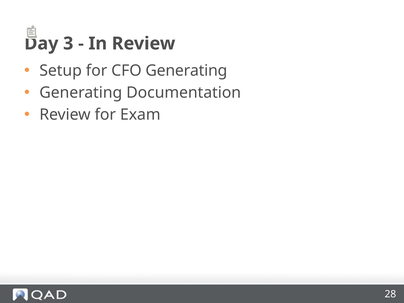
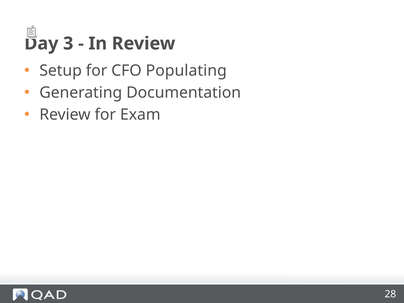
CFO Generating: Generating -> Populating
